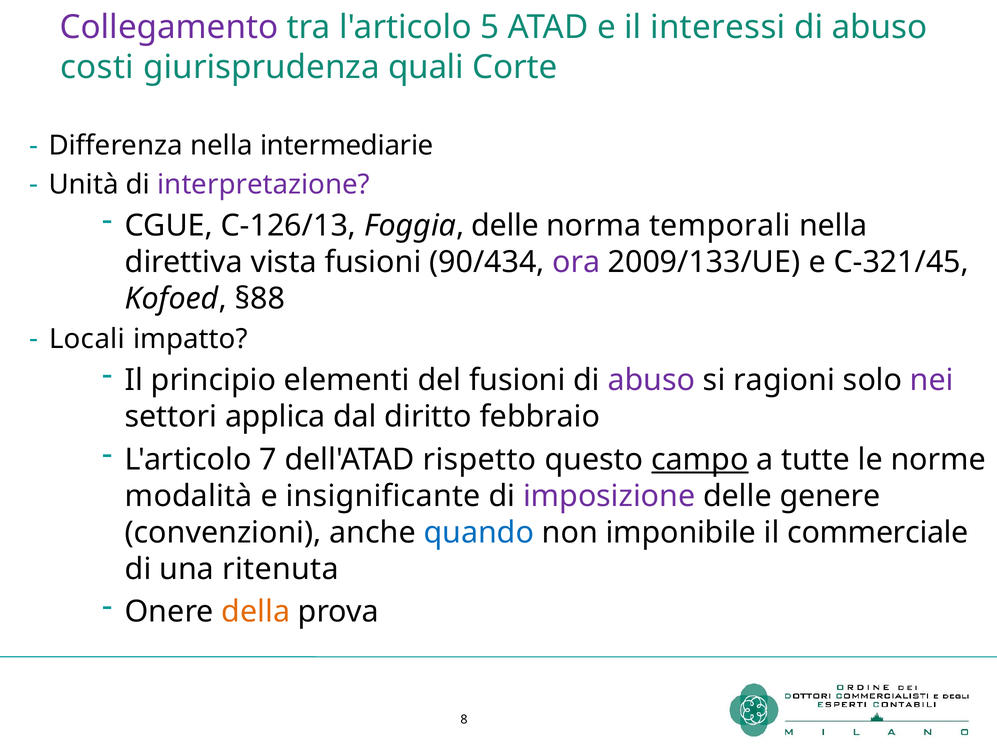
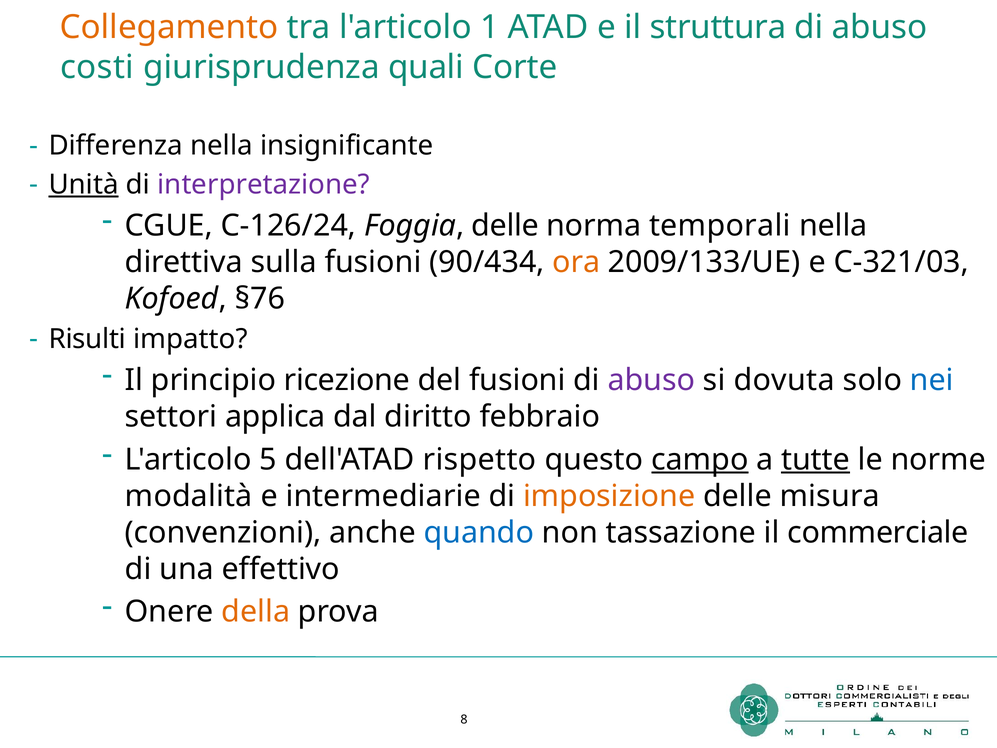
Collegamento colour: purple -> orange
5: 5 -> 1
interessi: interessi -> struttura
intermediarie: intermediarie -> insignificante
Unità underline: none -> present
C-126/13: C-126/13 -> C-126/24
vista: vista -> sulla
ora colour: purple -> orange
C-321/45: C-321/45 -> C-321/03
§88: §88 -> §76
Locali: Locali -> Risulti
elementi: elementi -> ricezione
ragioni: ragioni -> dovuta
nei colour: purple -> blue
7: 7 -> 5
tutte underline: none -> present
insignificante: insignificante -> intermediarie
imposizione colour: purple -> orange
genere: genere -> misura
imponibile: imponibile -> tassazione
ritenuta: ritenuta -> effettivo
